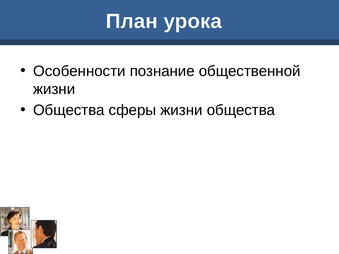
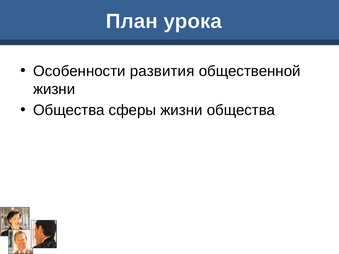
познание: познание -> развития
